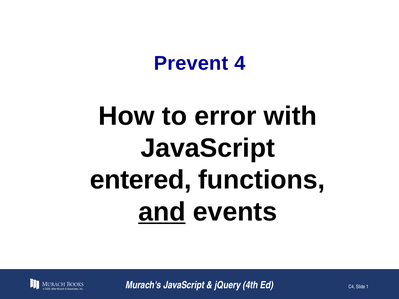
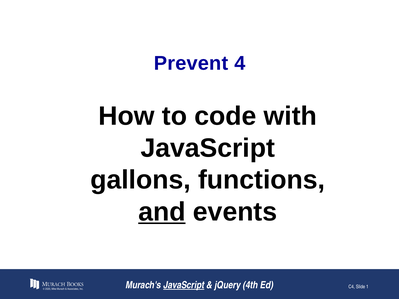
error: error -> code
entered: entered -> gallons
JavaScript at (184, 285) underline: none -> present
